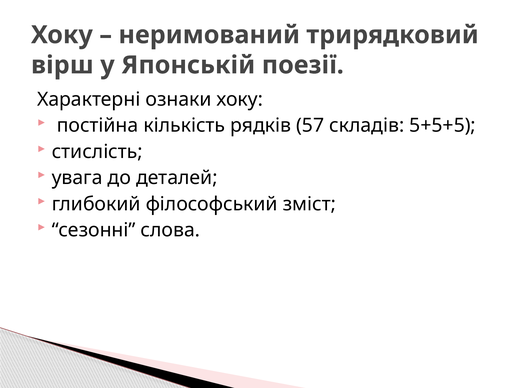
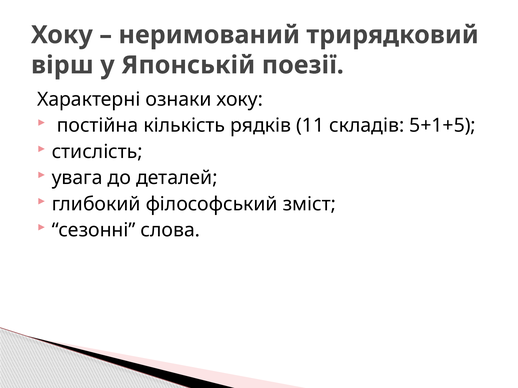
57: 57 -> 11
5+5+5: 5+5+5 -> 5+1+5
